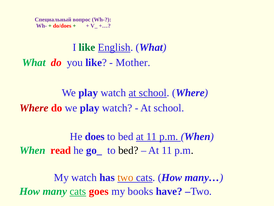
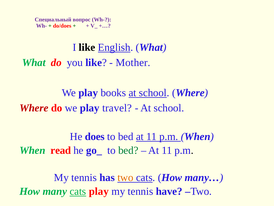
like at (87, 47) colour: green -> black
watch at (113, 93): watch -> books
do we play watch: watch -> travel
bed at (128, 150) colour: black -> green
watch at (84, 177): watch -> tennis
cats goes: goes -> play
books at (140, 191): books -> tennis
